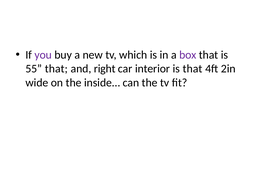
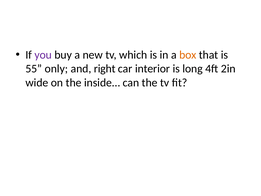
box colour: purple -> orange
55 that: that -> only
is that: that -> long
